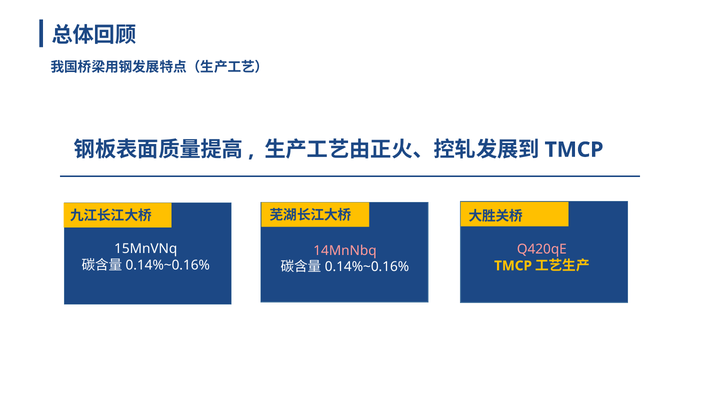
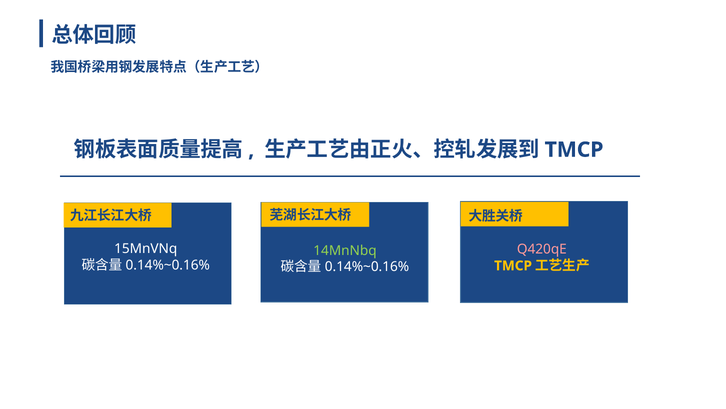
14MnNbq colour: pink -> light green
